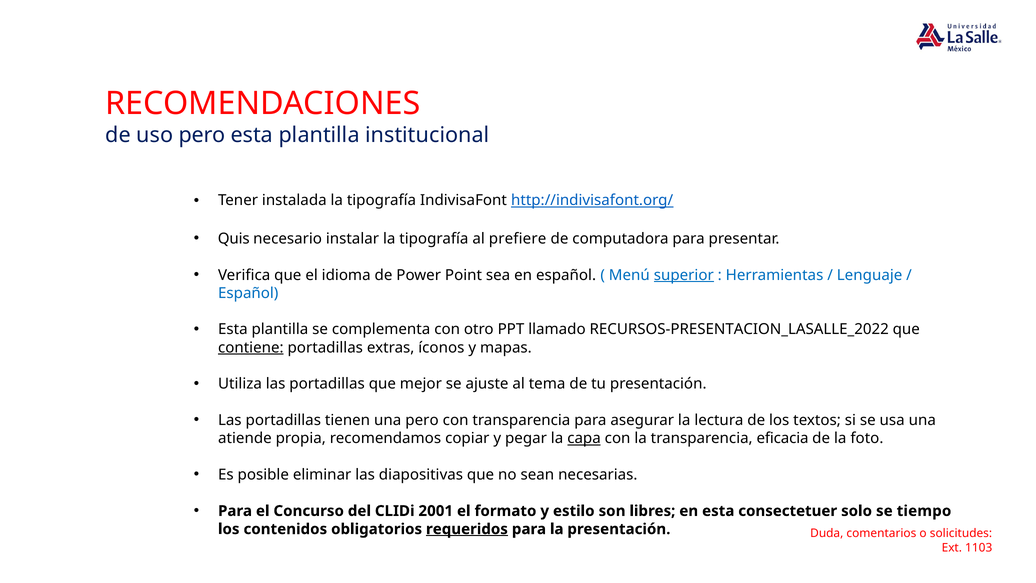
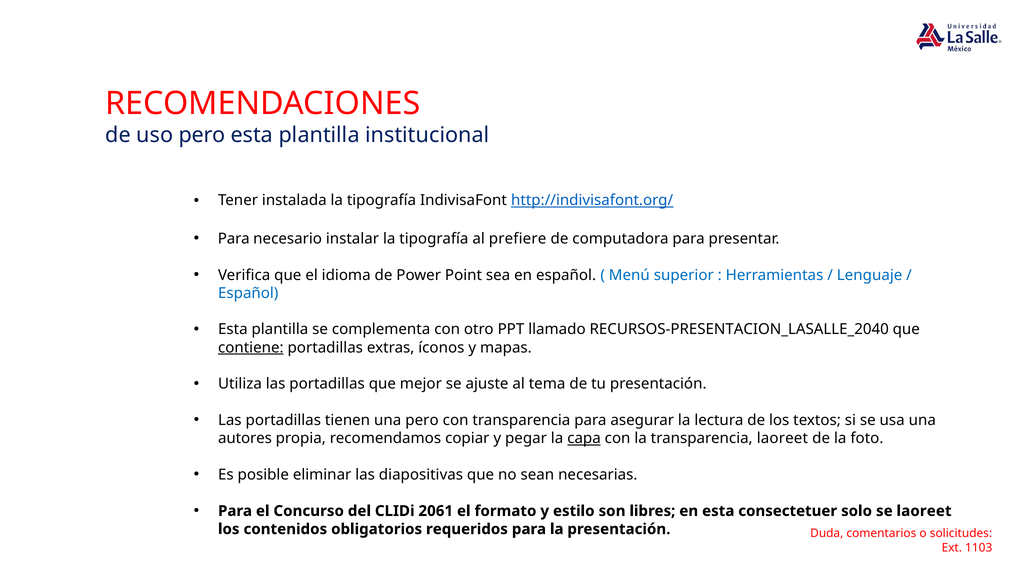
Quis at (234, 239): Quis -> Para
superior underline: present -> none
RECURSOS-PRESENTACION_LASALLE_2022: RECURSOS-PRESENTACION_LASALLE_2022 -> RECURSOS-PRESENTACION_LASALLE_2040
atiende: atiende -> autores
transparencia eficacia: eficacia -> laoreet
2001: 2001 -> 2061
se tiempo: tiempo -> laoreet
requeridos underline: present -> none
